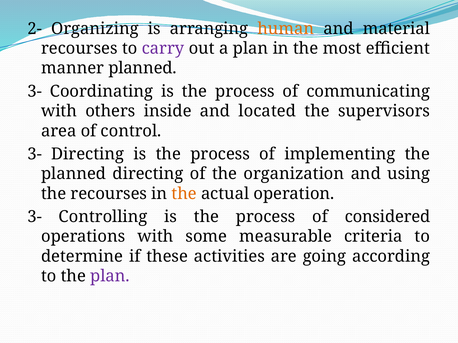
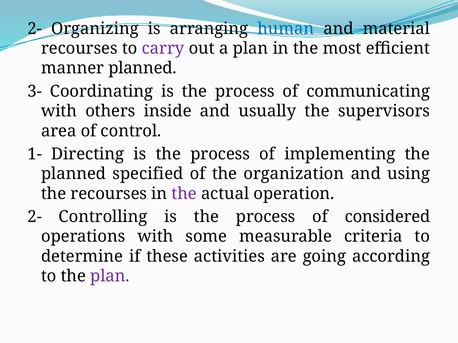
human colour: orange -> blue
located: located -> usually
3- at (35, 154): 3- -> 1-
planned directing: directing -> specified
the at (184, 194) colour: orange -> purple
3- at (35, 217): 3- -> 2-
